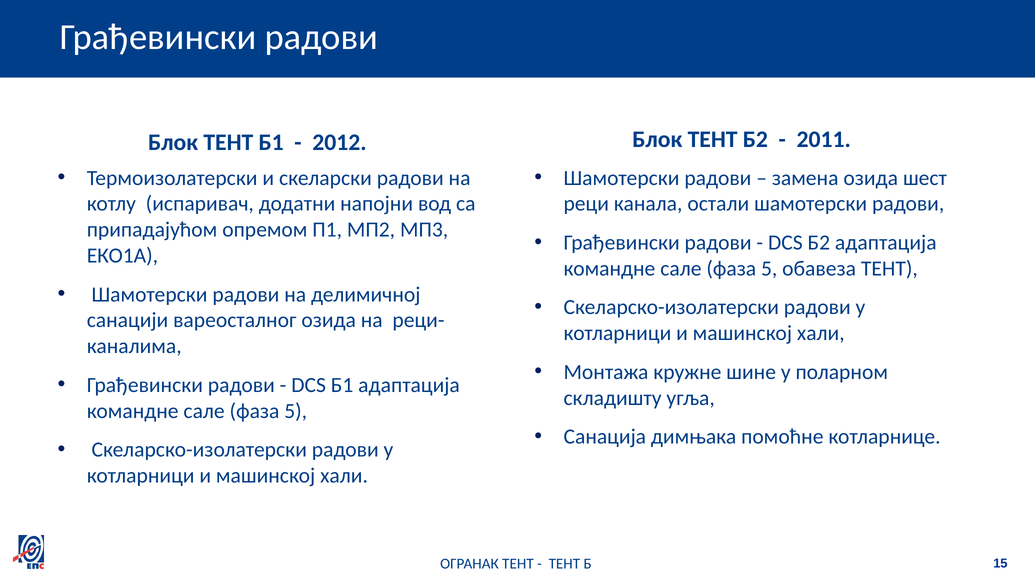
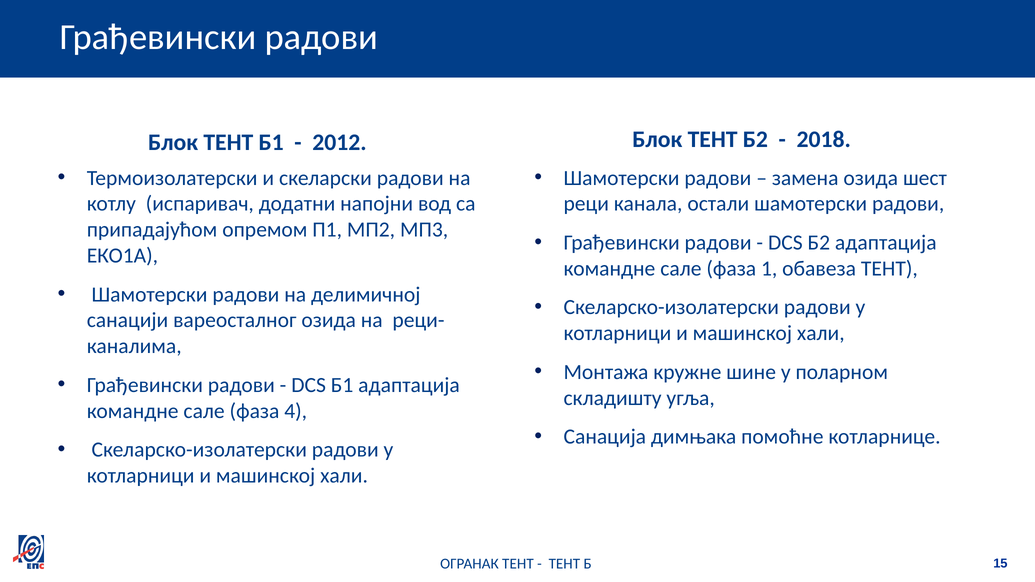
2011: 2011 -> 2018
5 at (769, 269): 5 -> 1
5 at (296, 411): 5 -> 4
